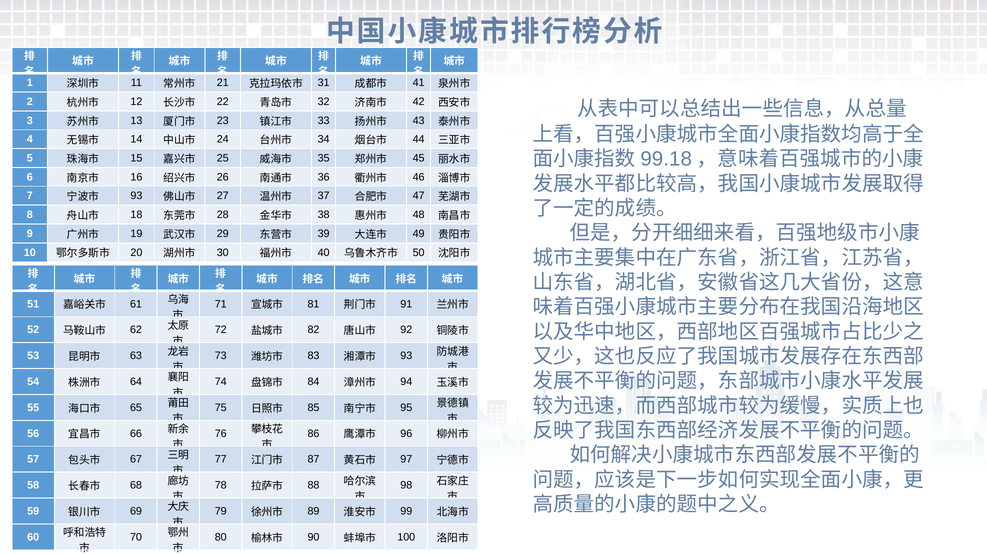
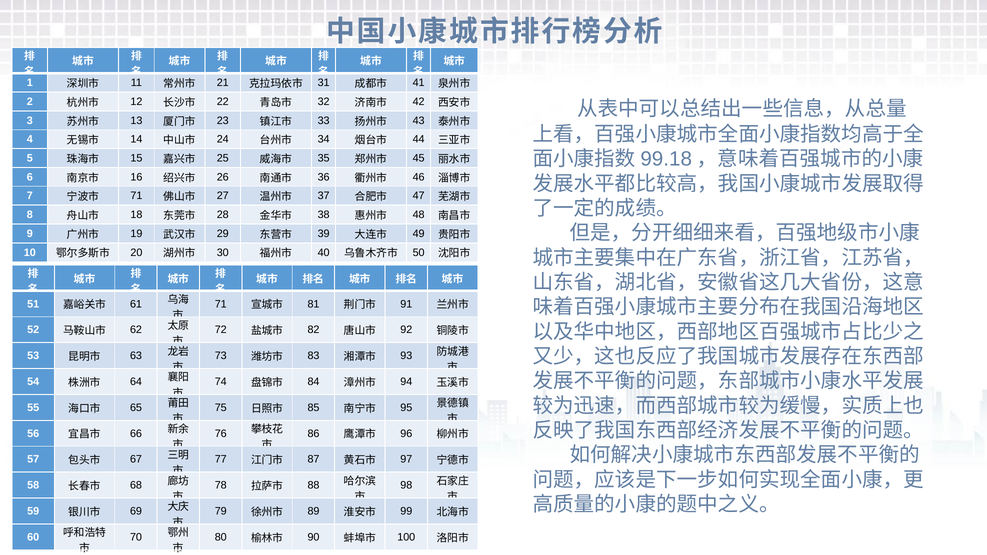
93 at (136, 196): 93 -> 71
